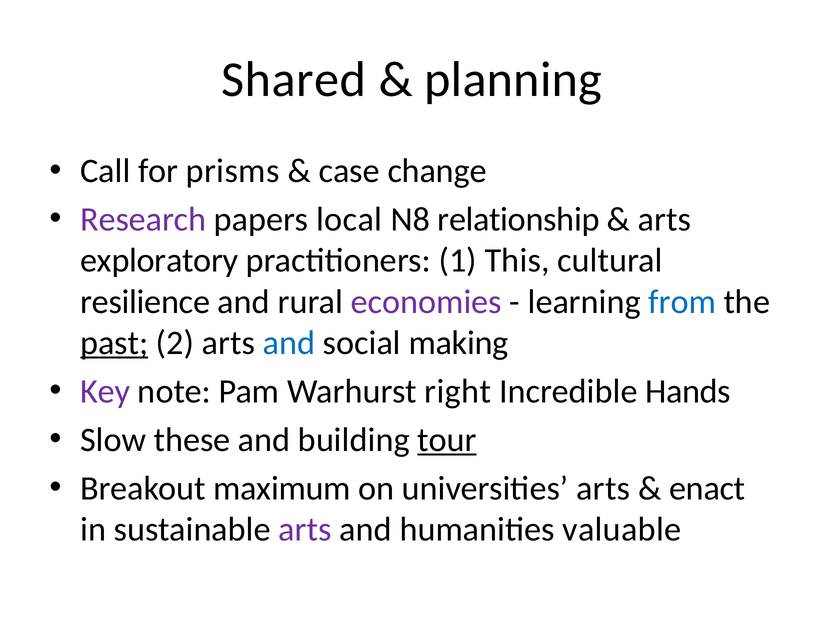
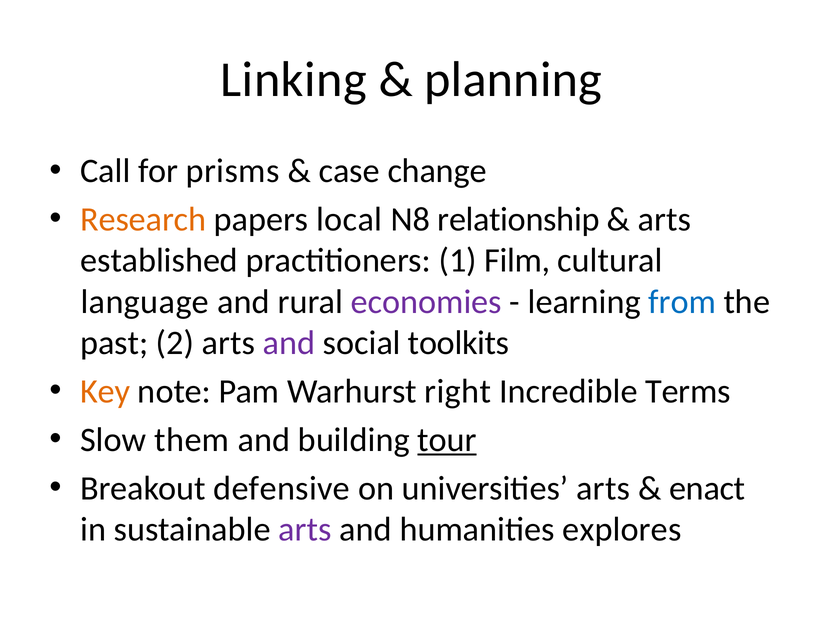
Shared: Shared -> Linking
Research colour: purple -> orange
exploratory: exploratory -> established
This: This -> Film
resilience: resilience -> language
past underline: present -> none
and at (289, 343) colour: blue -> purple
making: making -> toolkits
Key colour: purple -> orange
Hands: Hands -> Terms
these: these -> them
maximum: maximum -> defensive
valuable: valuable -> explores
